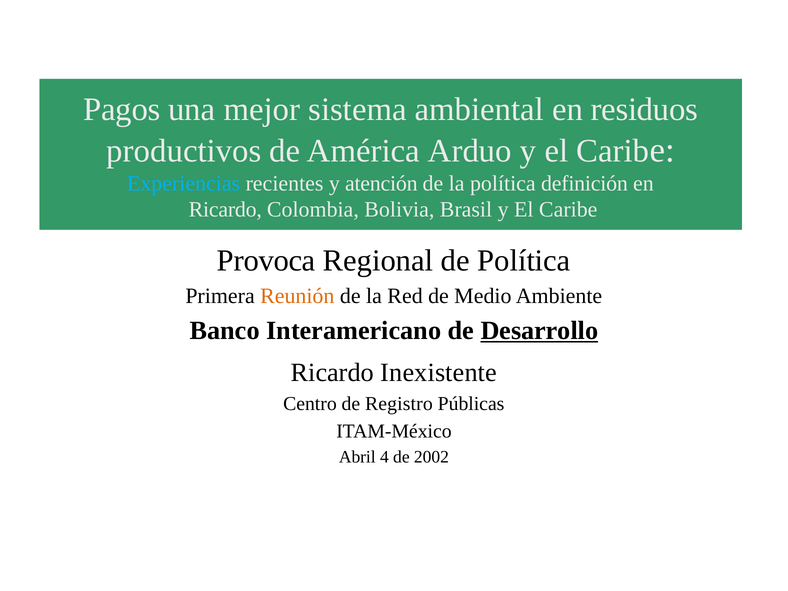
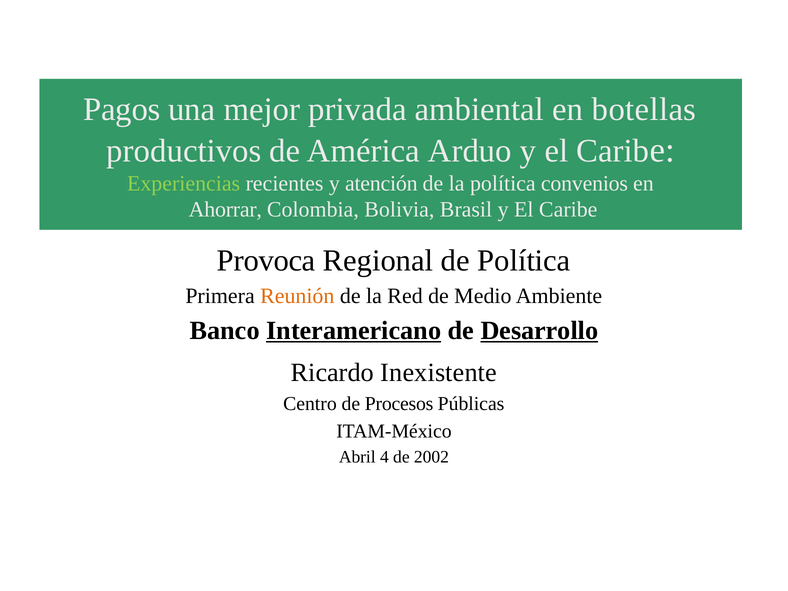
sistema: sistema -> privada
residuos: residuos -> botellas
Experiencias colour: light blue -> light green
definición: definición -> convenios
Ricardo at (225, 210): Ricardo -> Ahorrar
Interamericano underline: none -> present
Registro: Registro -> Procesos
